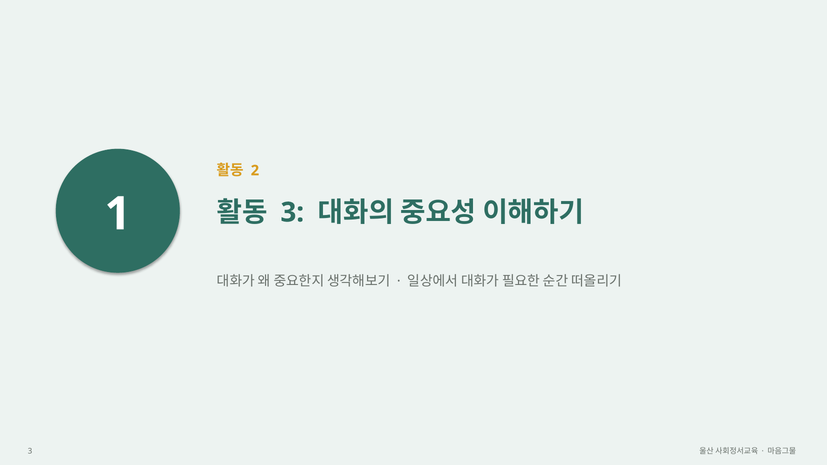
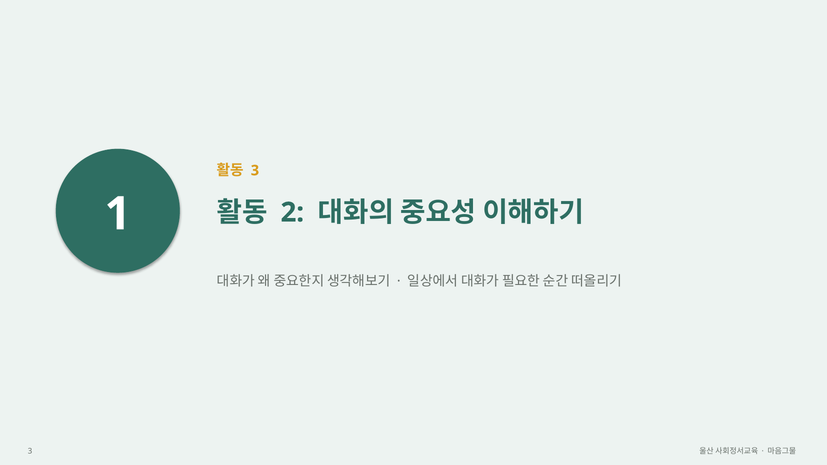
2 at (255, 171): 2 -> 3
3 at (292, 213): 3 -> 2
